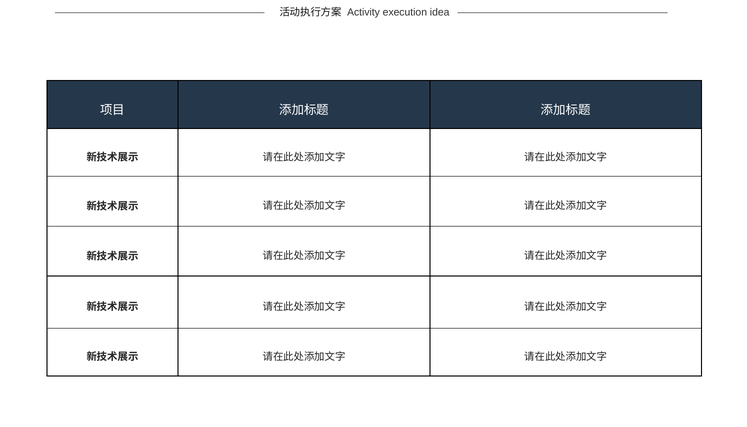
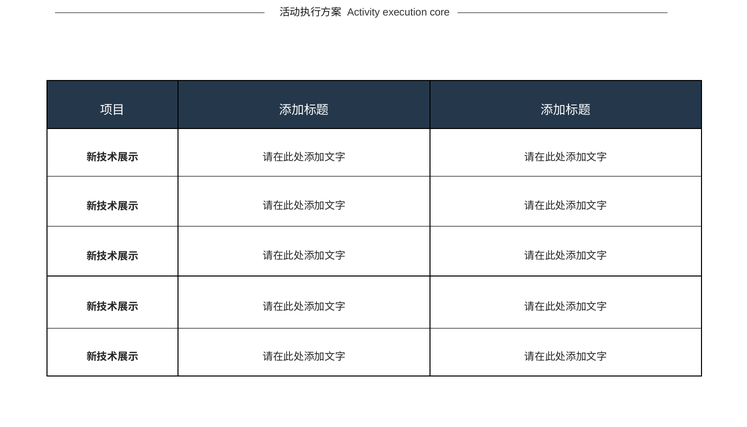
idea: idea -> core
